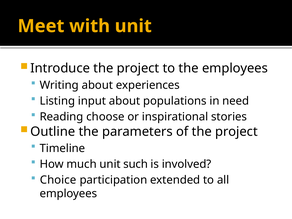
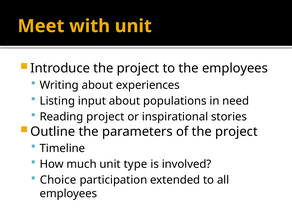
Reading choose: choose -> project
such: such -> type
